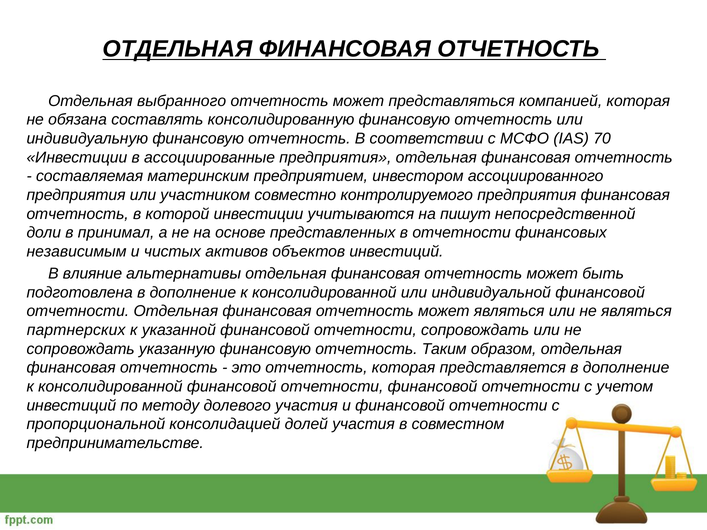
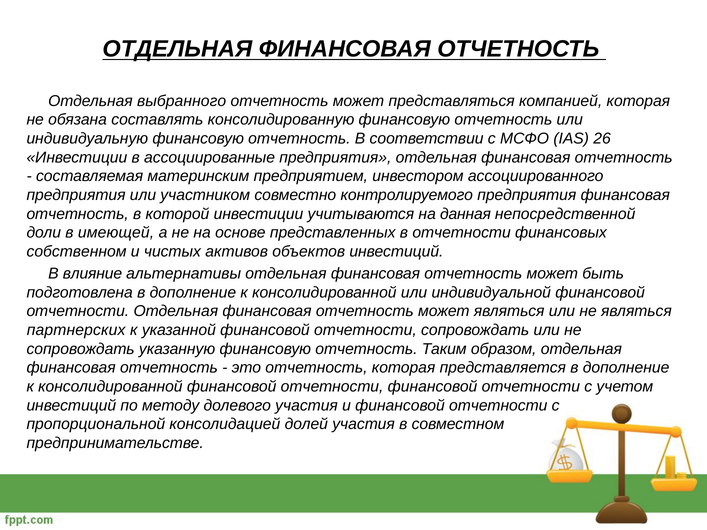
70: 70 -> 26
пишут: пишут -> данная
принимал: принимал -> имеющей
независимым: независимым -> собственном
